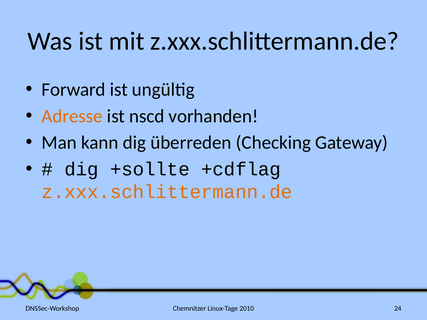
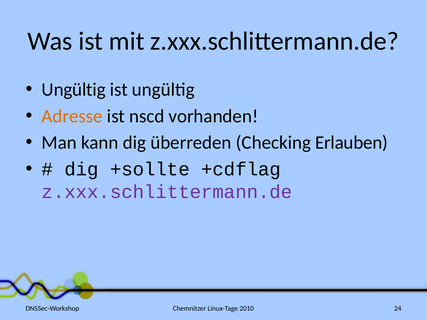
Forward at (74, 90): Forward -> Ungültig
Gateway: Gateway -> Erlauben
z.xxx.schlittermann.de at (167, 192) colour: orange -> purple
